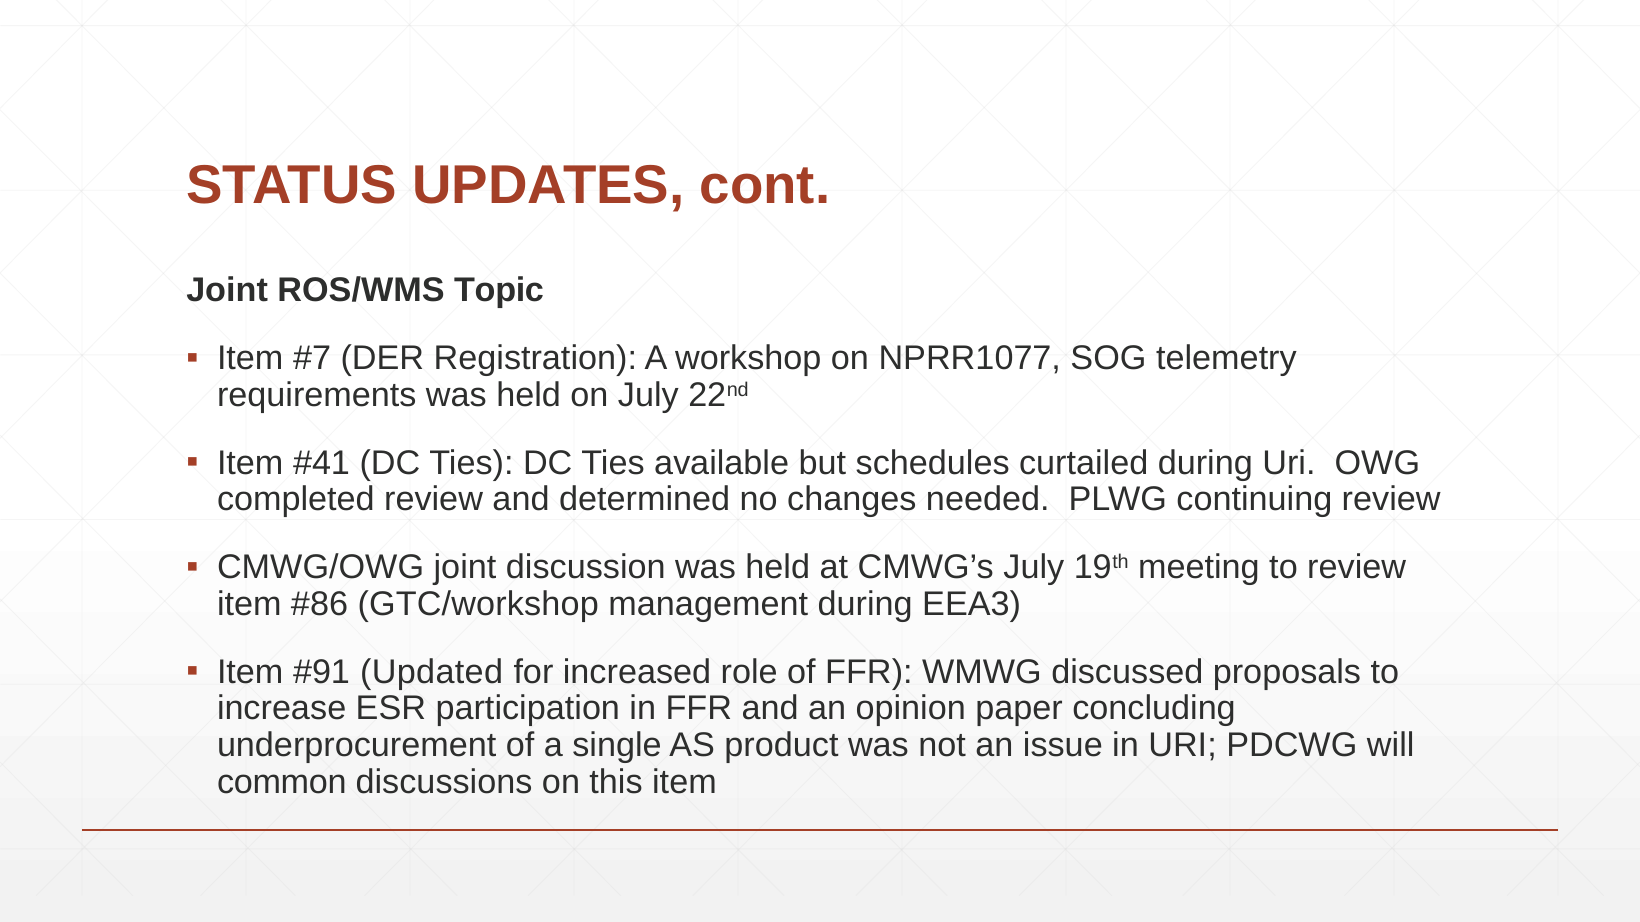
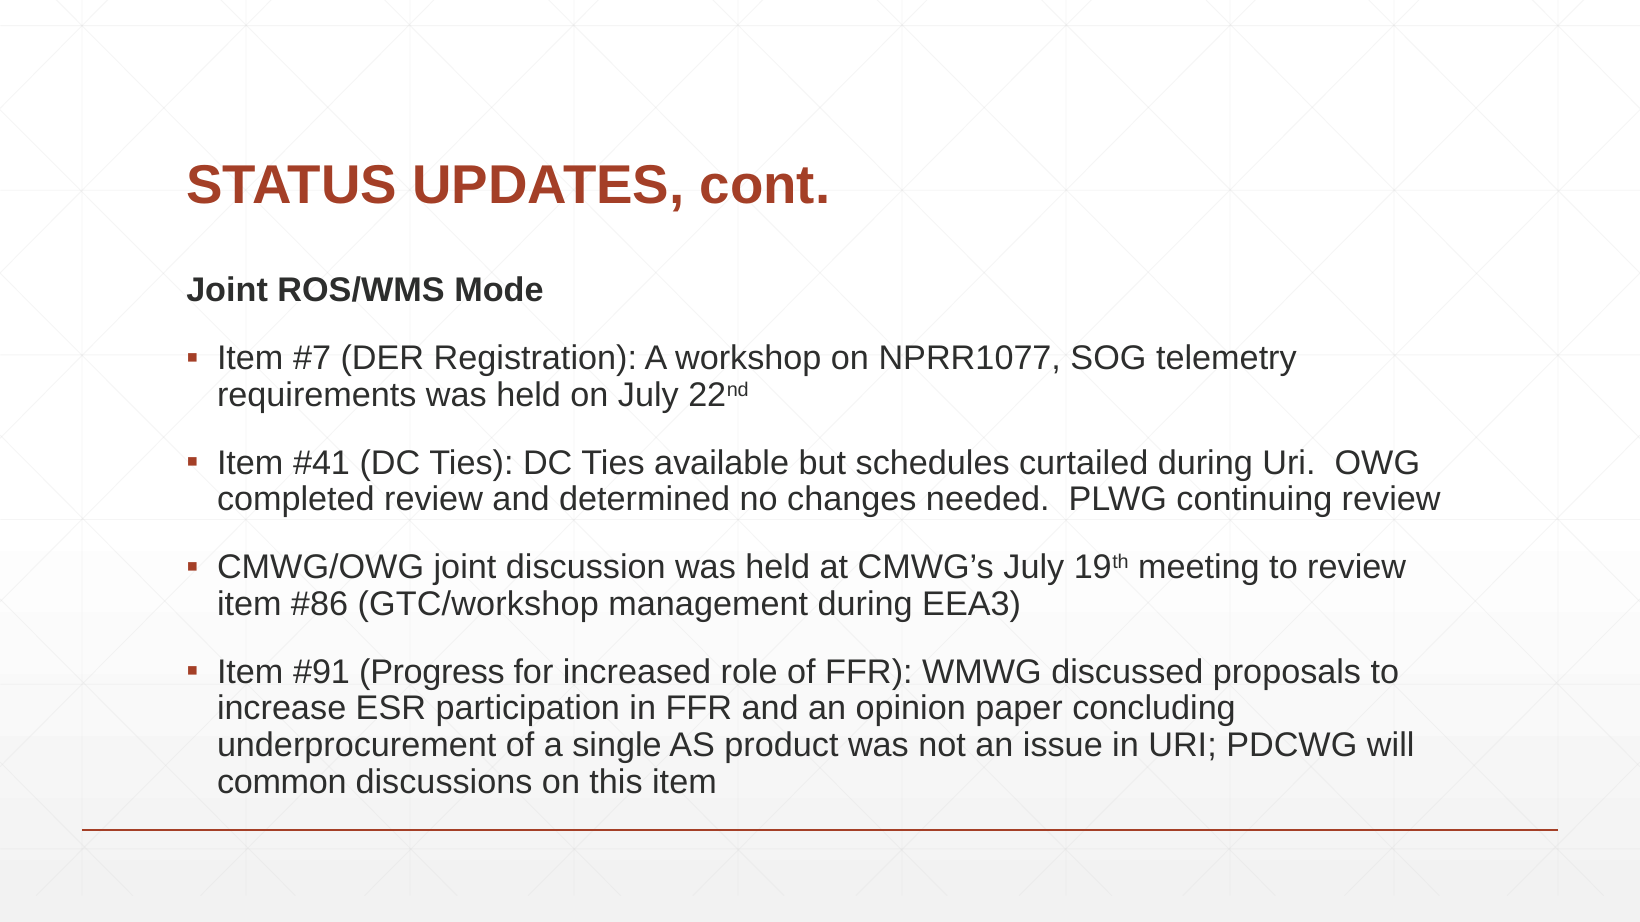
Topic: Topic -> Mode
Updated: Updated -> Progress
